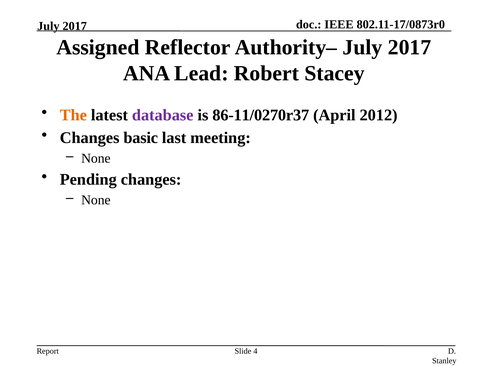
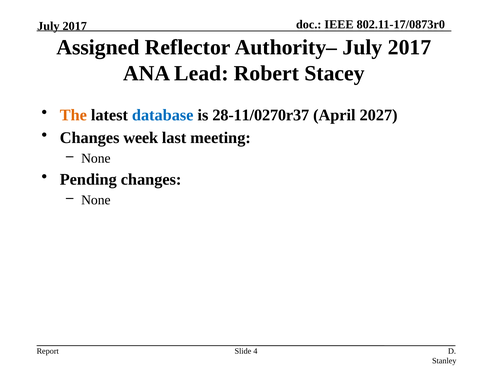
database colour: purple -> blue
86-11/0270r37: 86-11/0270r37 -> 28-11/0270r37
2012: 2012 -> 2027
basic: basic -> week
